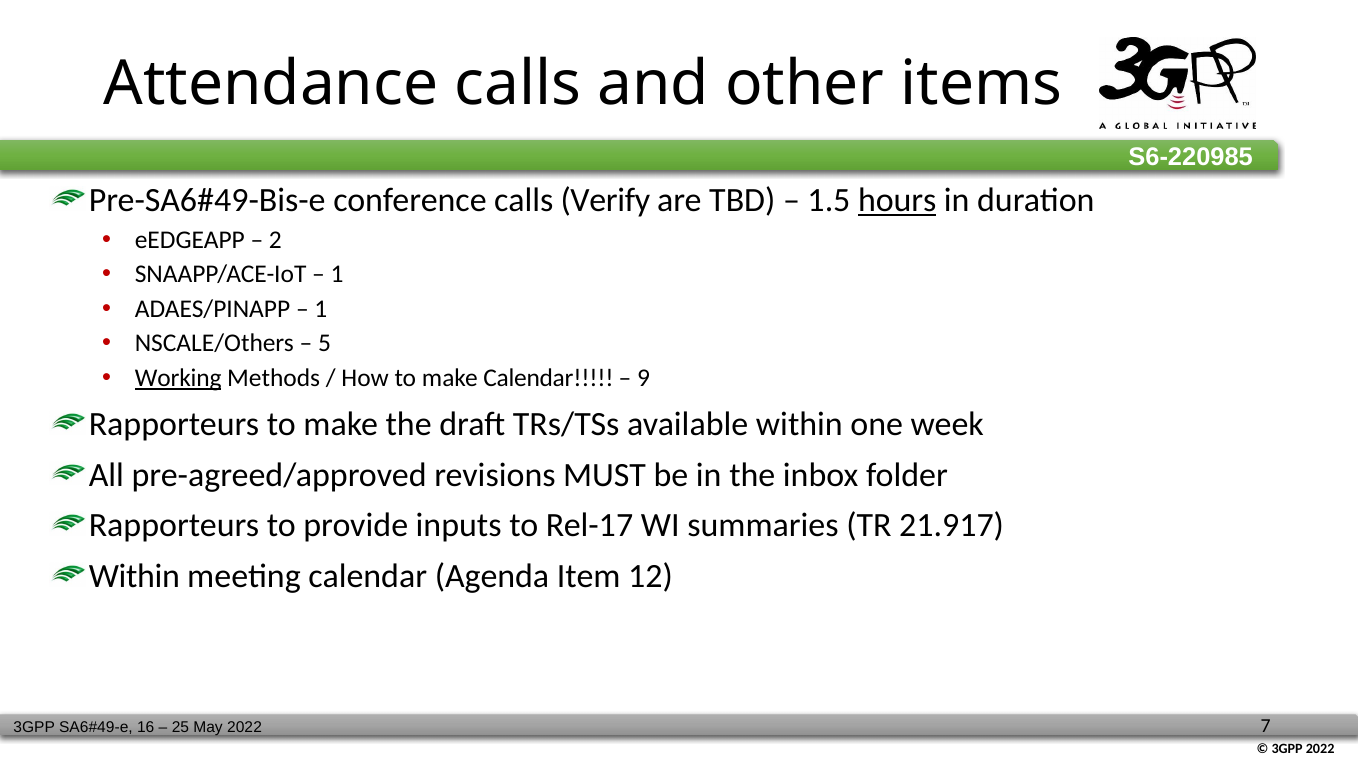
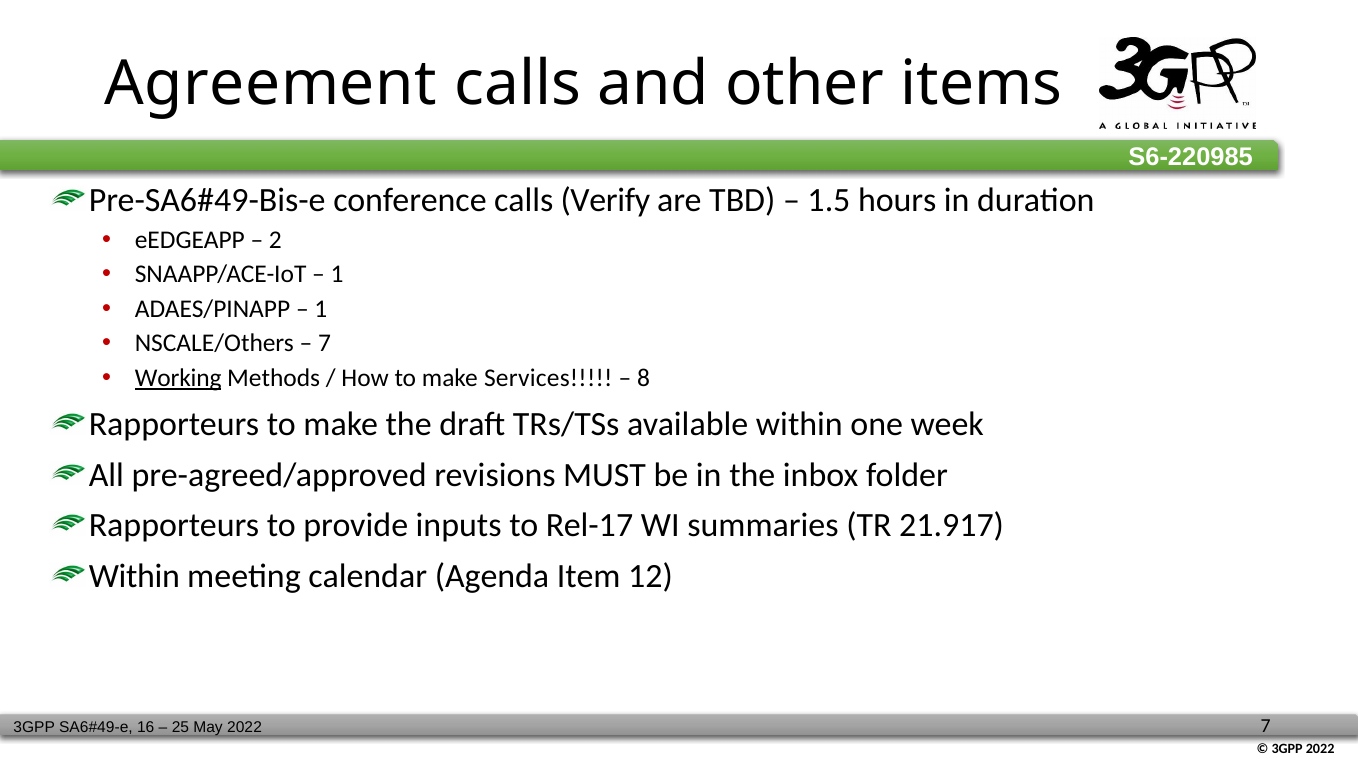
Attendance: Attendance -> Agreement
hours underline: present -> none
5 at (324, 343): 5 -> 7
make Calendar: Calendar -> Services
9: 9 -> 8
